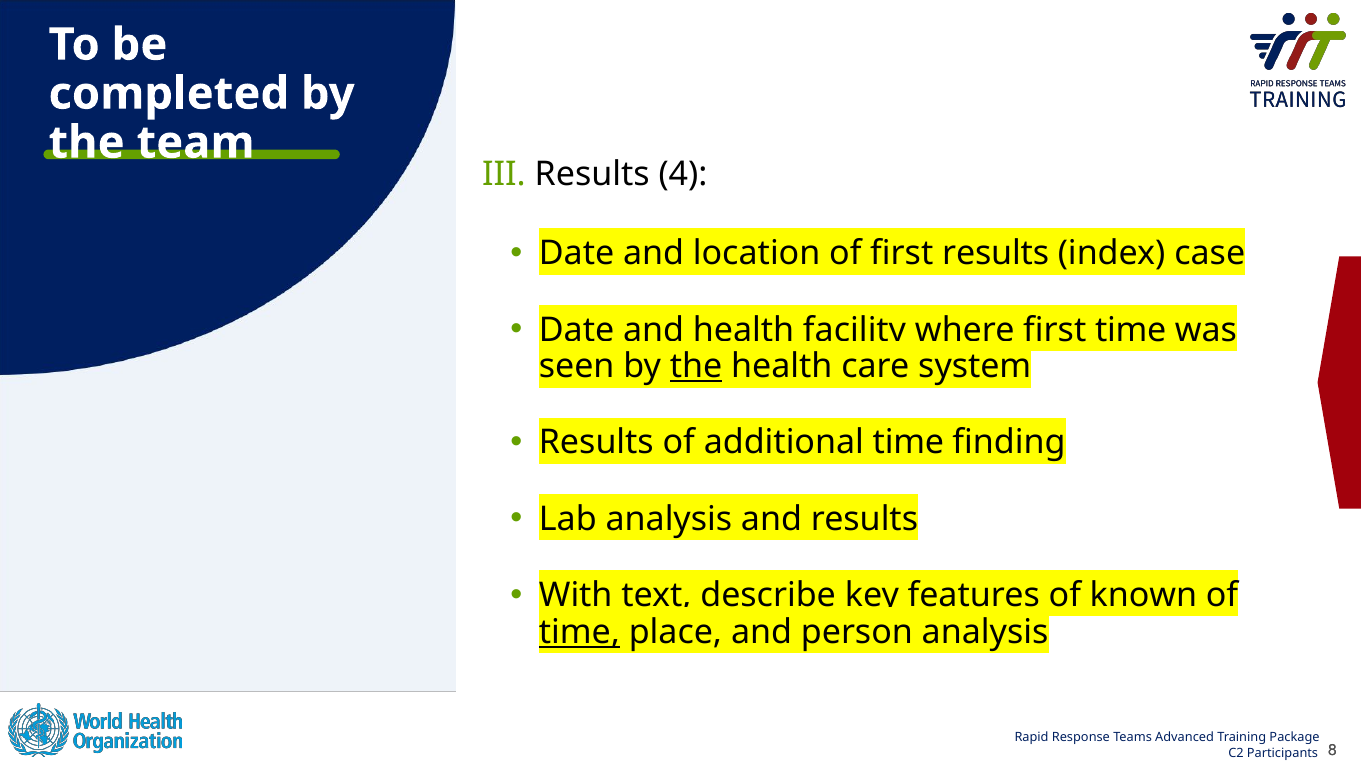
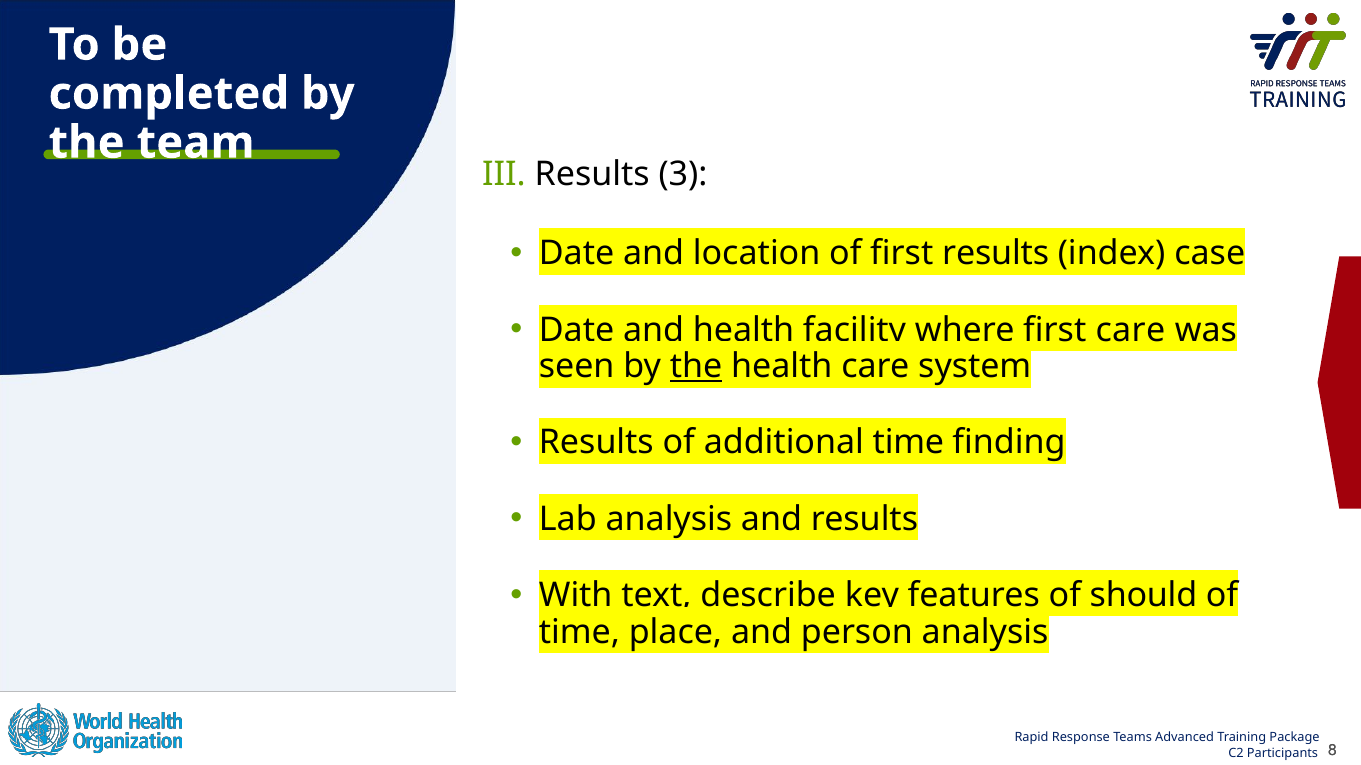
4: 4 -> 3
first time: time -> care
known: known -> should
time at (579, 632) underline: present -> none
